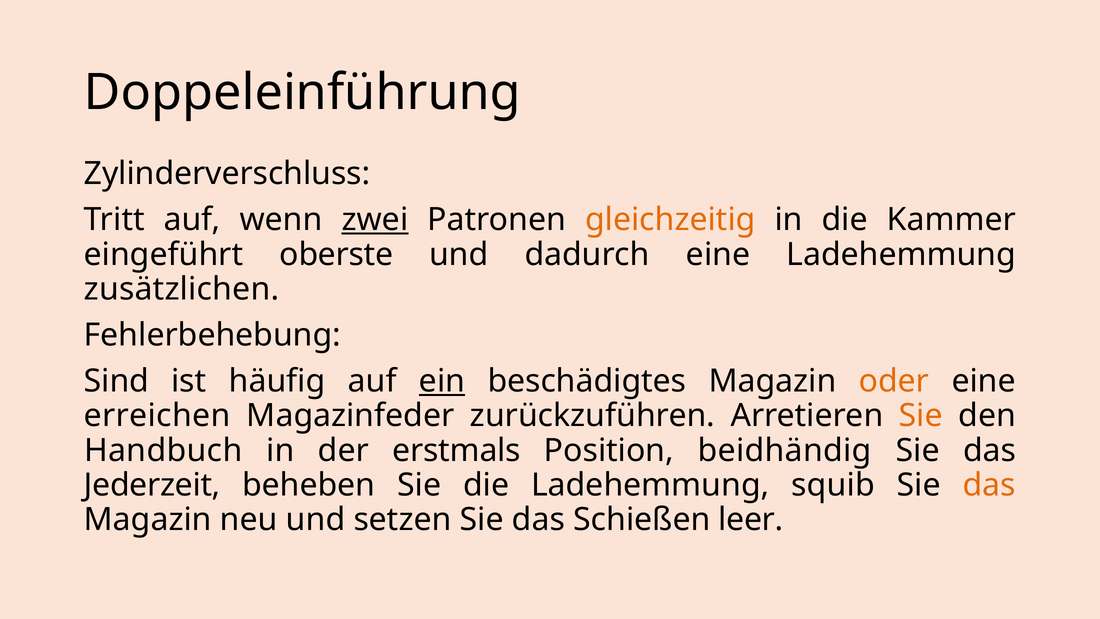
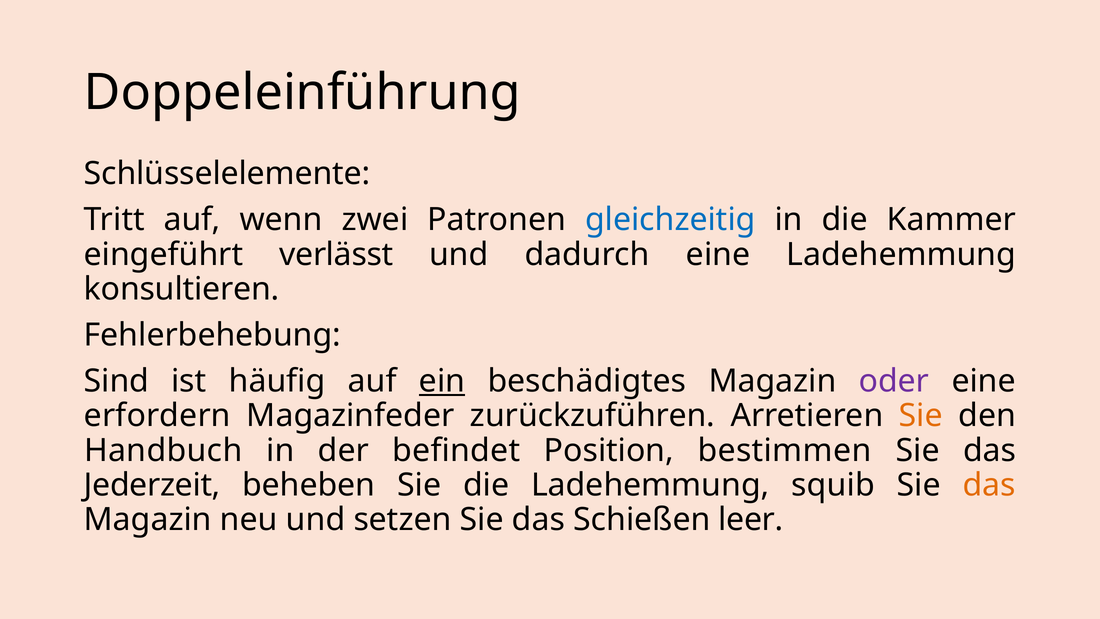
Zylinderverschluss: Zylinderverschluss -> Schlüsselelemente
zwei underline: present -> none
gleichzeitig colour: orange -> blue
oberste: oberste -> verlässt
zusätzlichen: zusätzlichen -> konsultieren
oder colour: orange -> purple
erreichen: erreichen -> erfordern
erstmals: erstmals -> befindet
beidhändig: beidhändig -> bestimmen
